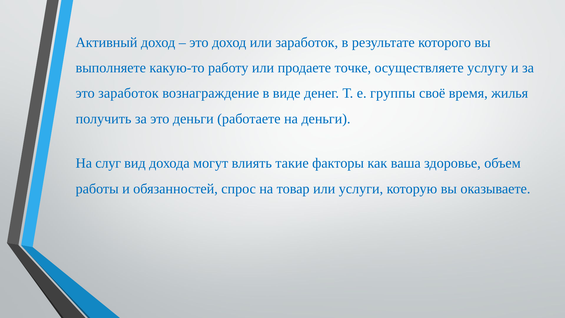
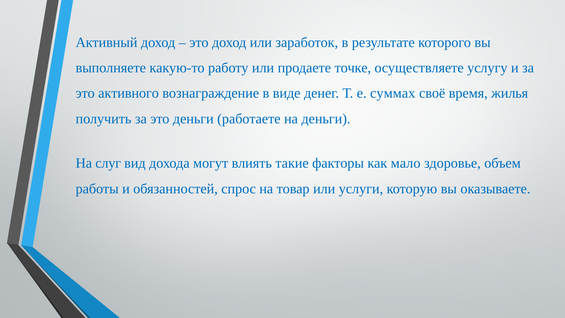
это заработок: заработок -> активного
группы: группы -> суммах
ваша: ваша -> мало
